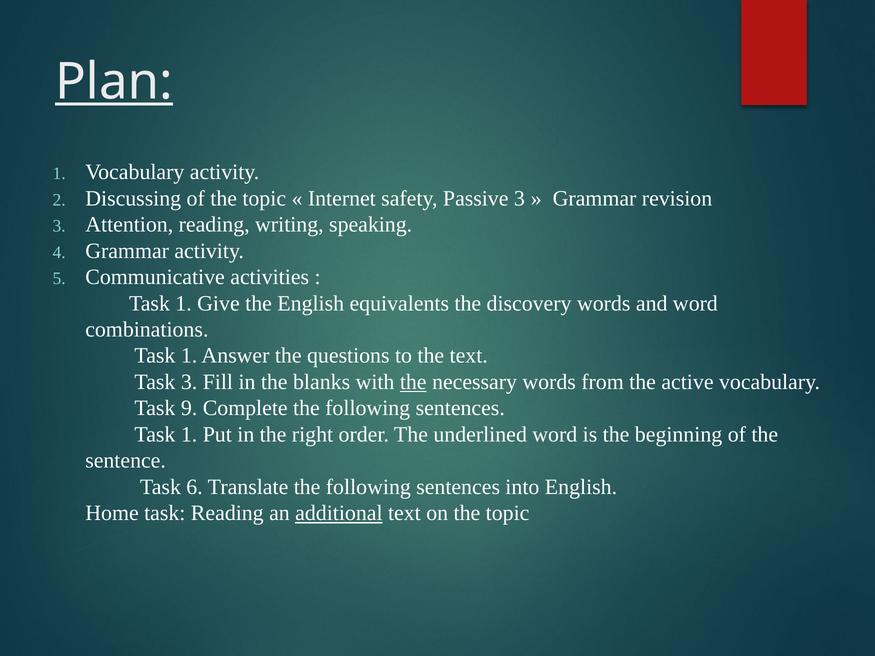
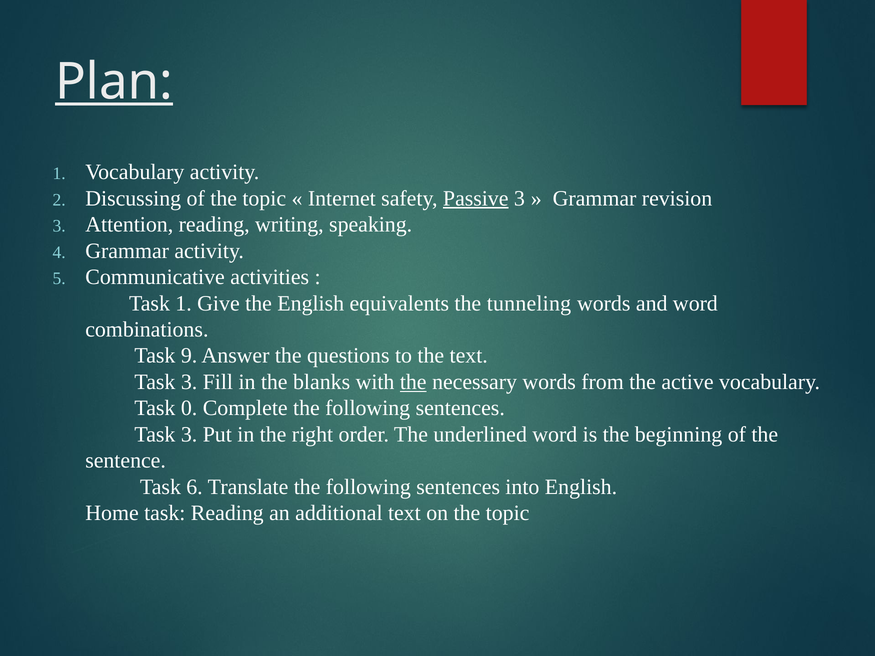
Passive underline: none -> present
discovery: discovery -> tunneling
1 at (189, 356): 1 -> 9
9: 9 -> 0
1 at (189, 435): 1 -> 3
additional underline: present -> none
